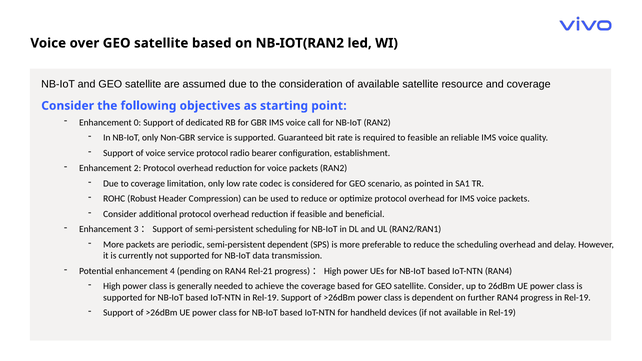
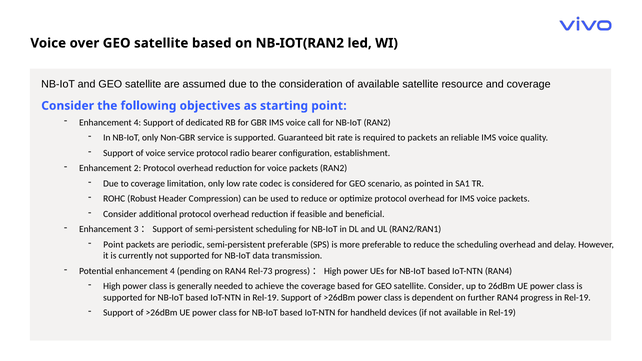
0 at (137, 122): 0 -> 4
to feasible: feasible -> packets
More at (114, 245): More -> Point
semi-persistent dependent: dependent -> preferable
Rel-21: Rel-21 -> Rel-73
